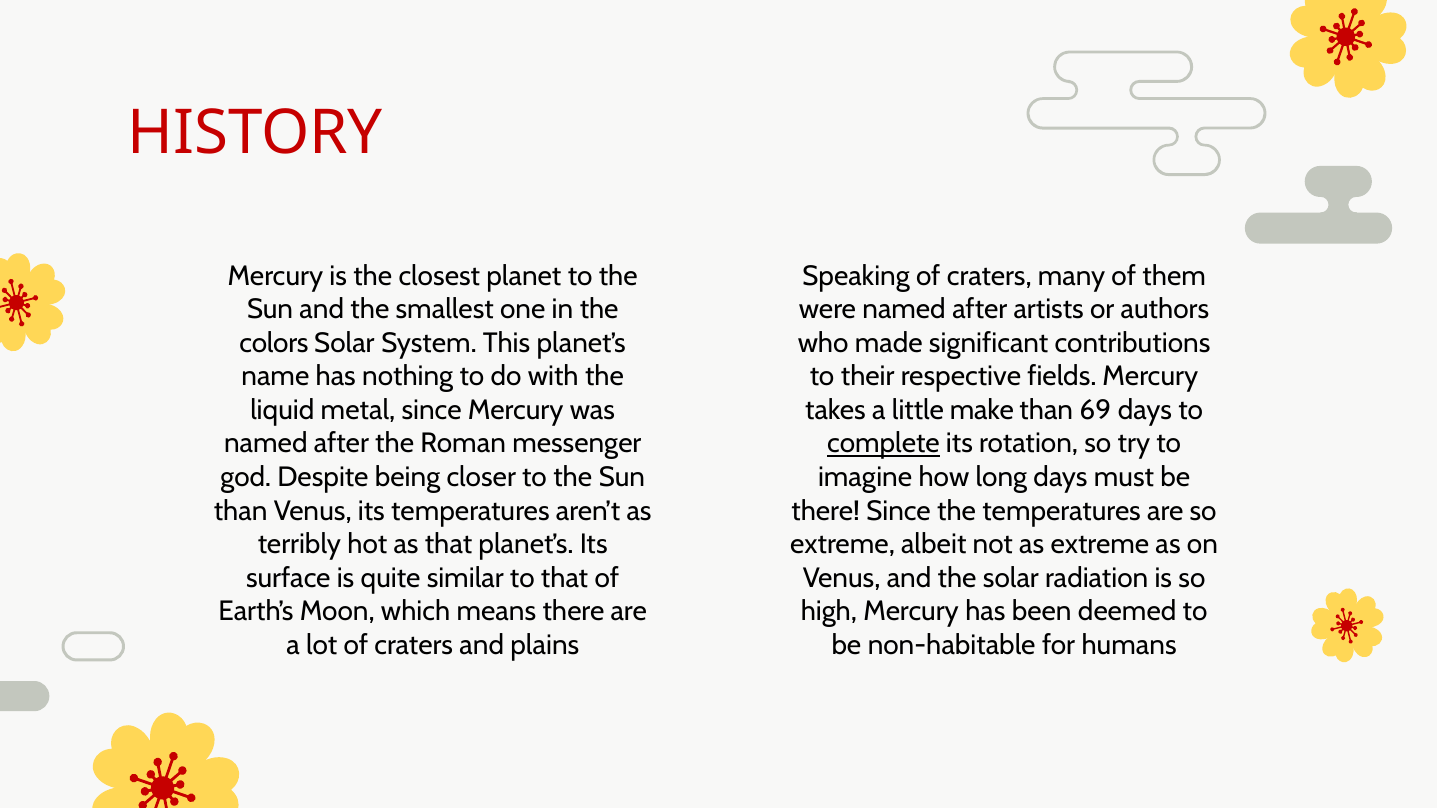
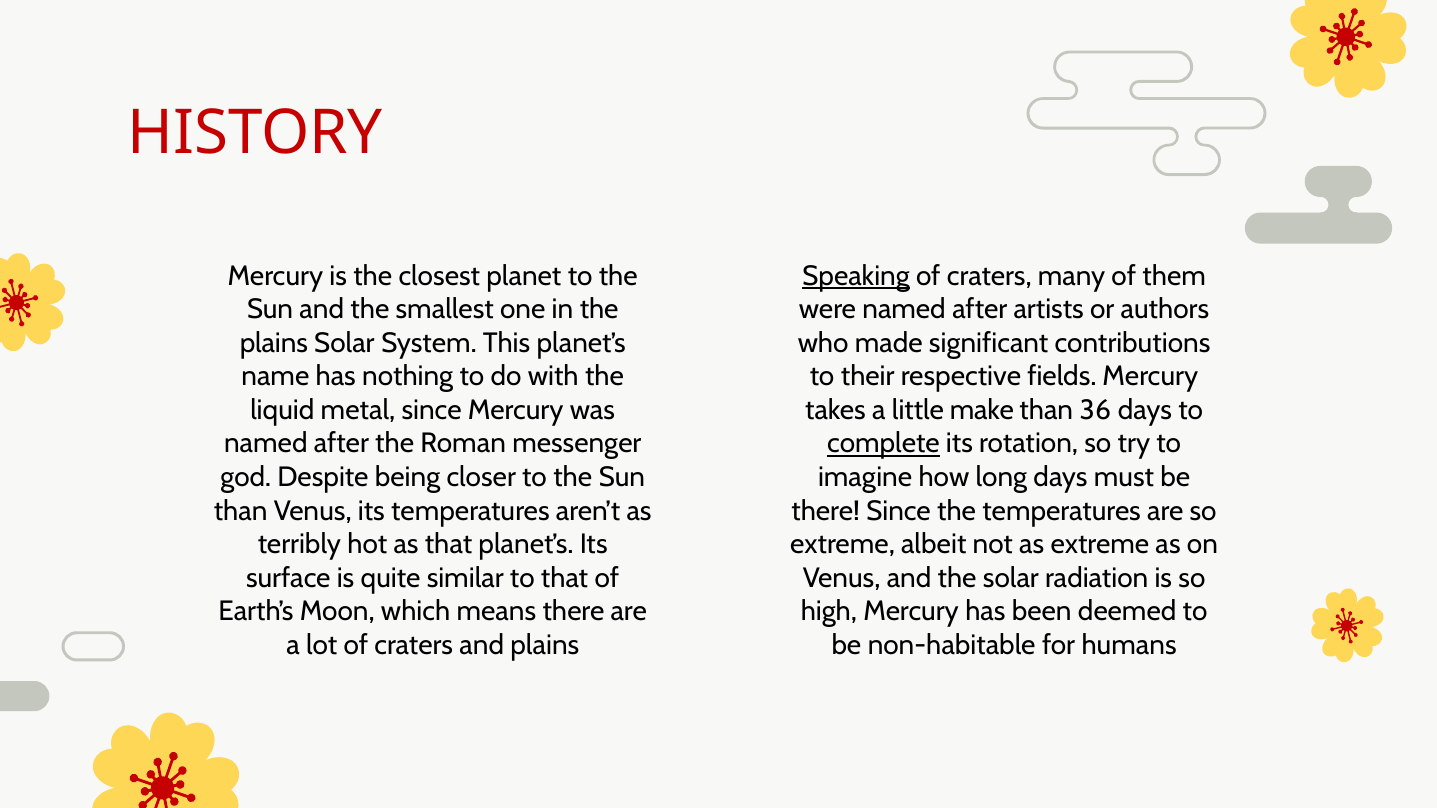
Speaking underline: none -> present
colors at (274, 343): colors -> plains
69: 69 -> 36
